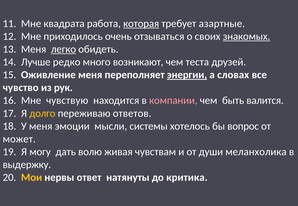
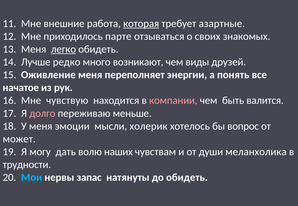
квадрата: квадрата -> внешние
очень: очень -> парте
знакомых underline: present -> none
теста: теста -> виды
энергии underline: present -> none
словах: словах -> понять
чувство: чувство -> начатое
долго colour: yellow -> pink
ответов: ответов -> меньше
системы: системы -> холерик
живая: живая -> наших
выдержку: выдержку -> трудности
Мои colour: yellow -> light blue
ответ: ответ -> запас
до критика: критика -> обидеть
